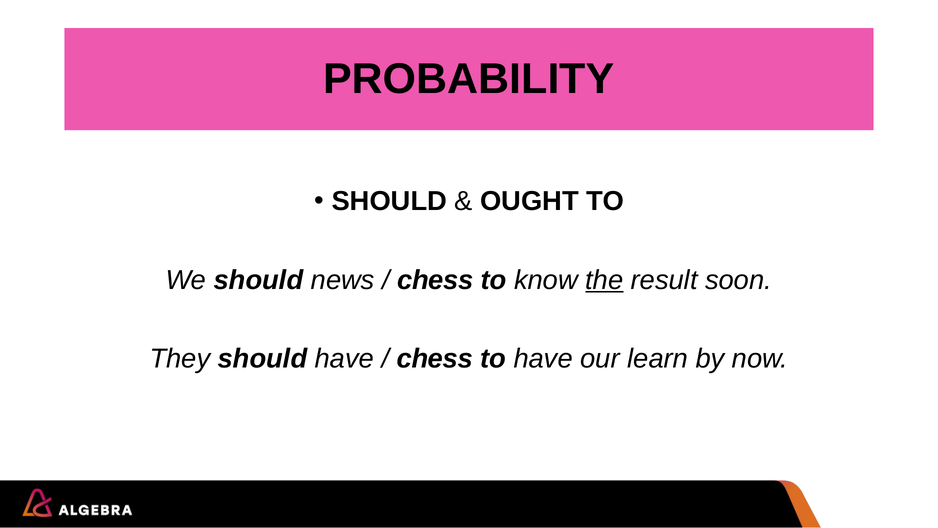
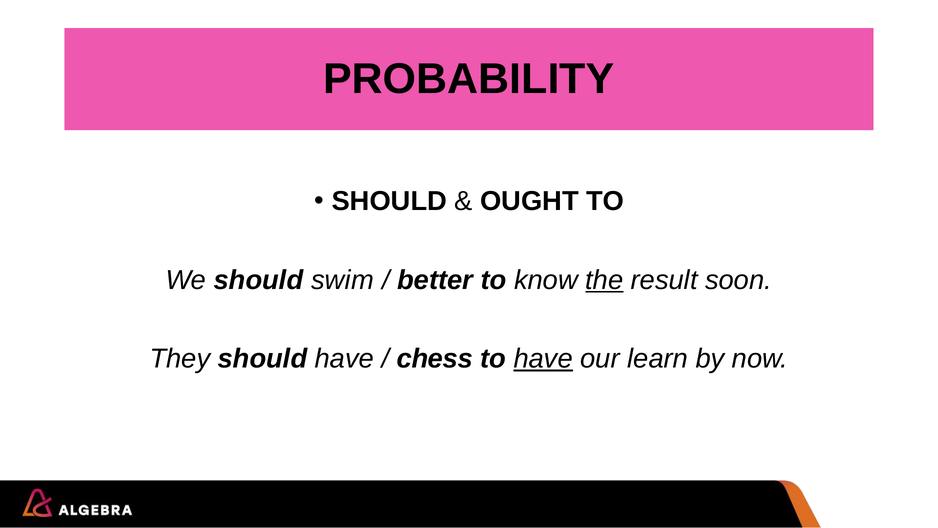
news: news -> swim
chess at (435, 280): chess -> better
have at (543, 359) underline: none -> present
